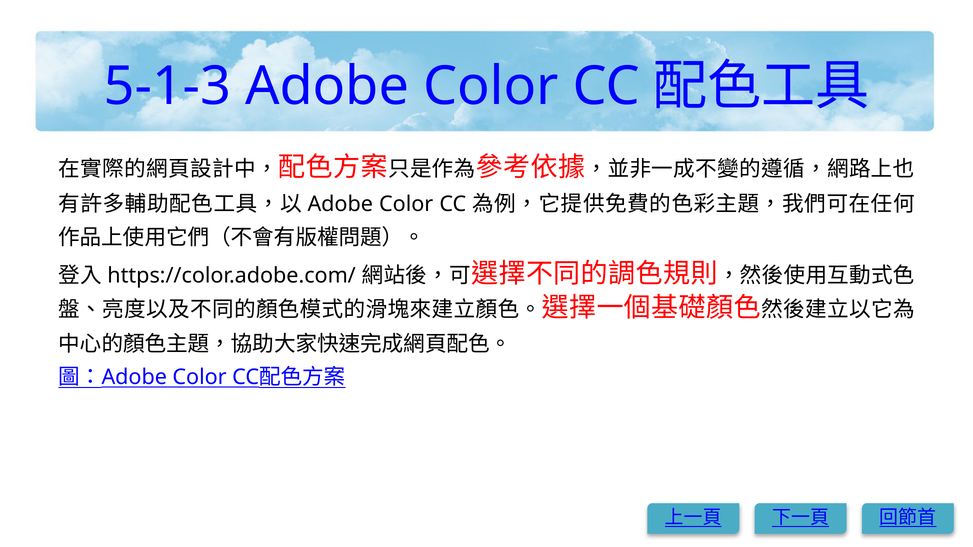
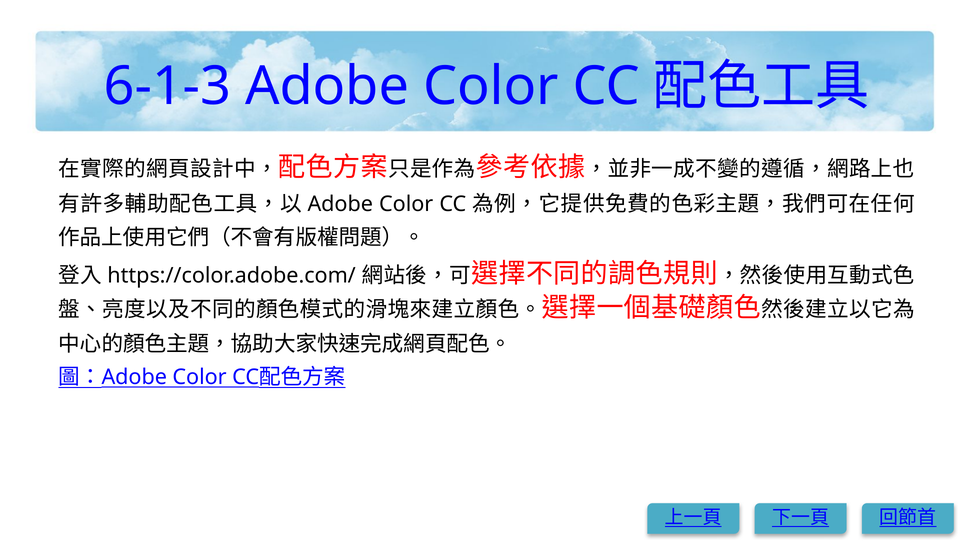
5-1-3: 5-1-3 -> 6-1-3
